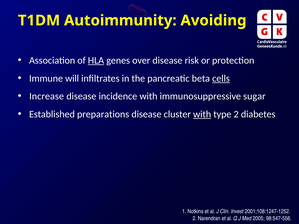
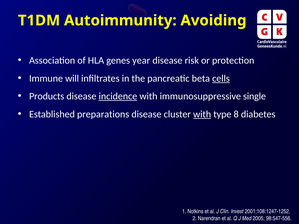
HLA underline: present -> none
over: over -> year
Increase: Increase -> Products
incidence underline: none -> present
sugar: sugar -> single
type 2: 2 -> 8
